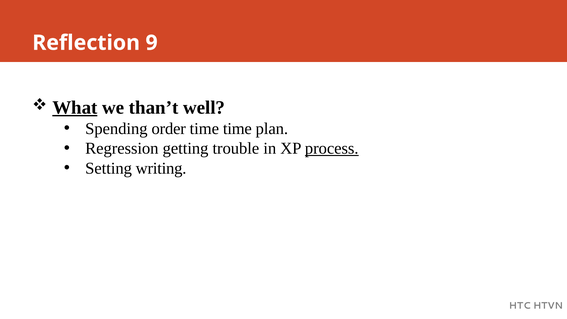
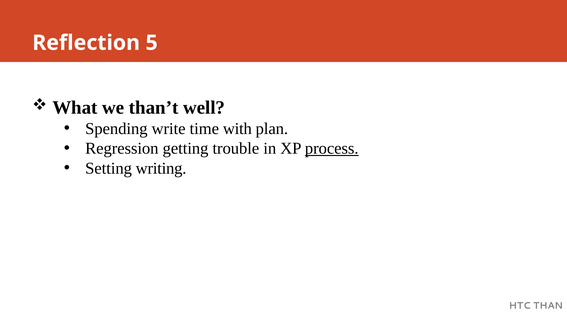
9: 9 -> 5
What underline: present -> none
order: order -> write
time time: time -> with
HTVN: HTVN -> THAN
